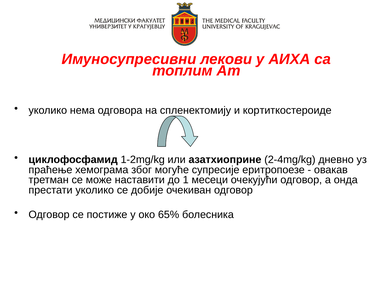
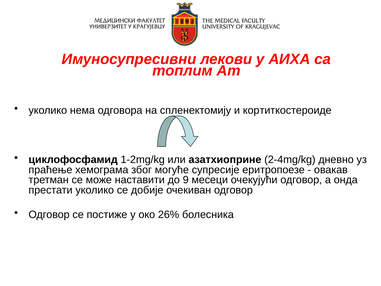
1: 1 -> 9
65%: 65% -> 26%
